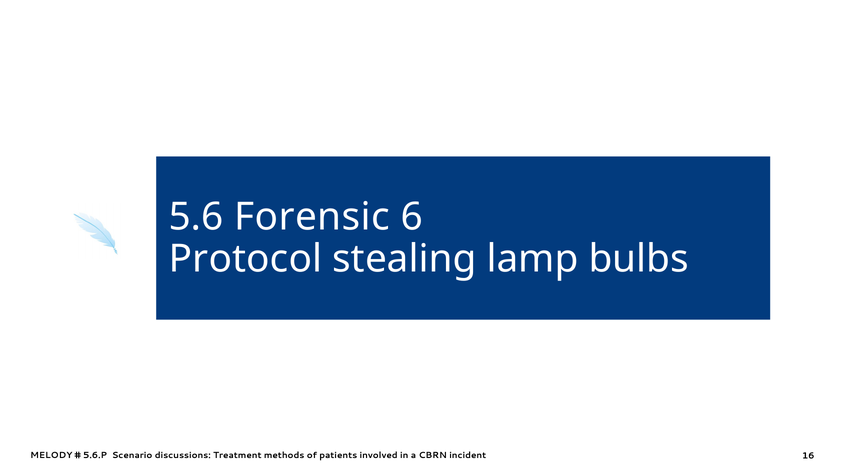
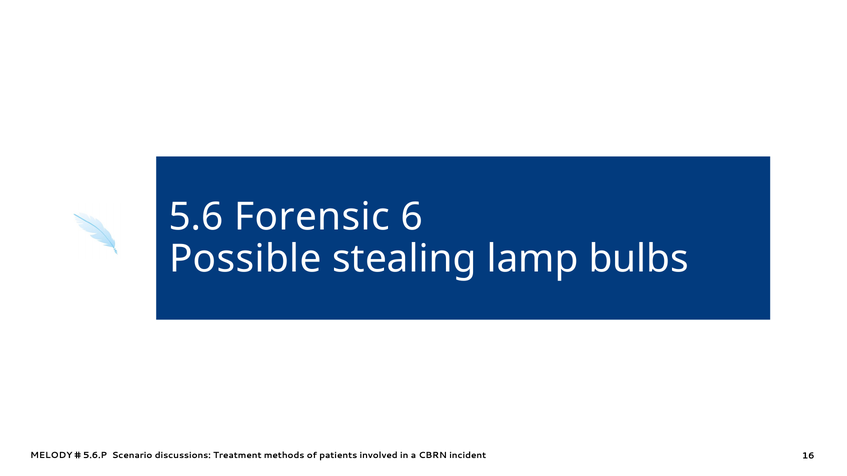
Protocol: Protocol -> Possible
